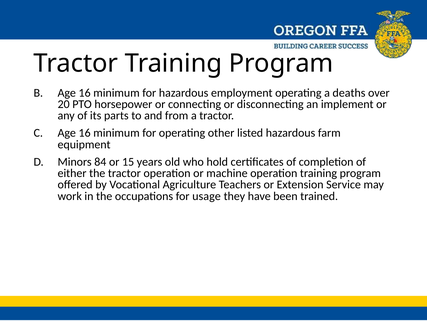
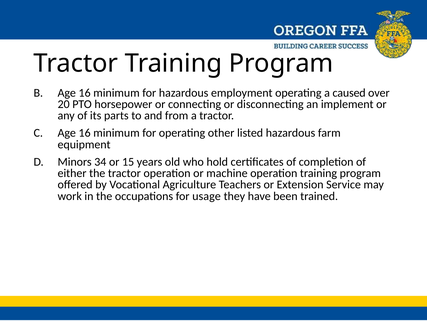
deaths: deaths -> caused
84: 84 -> 34
